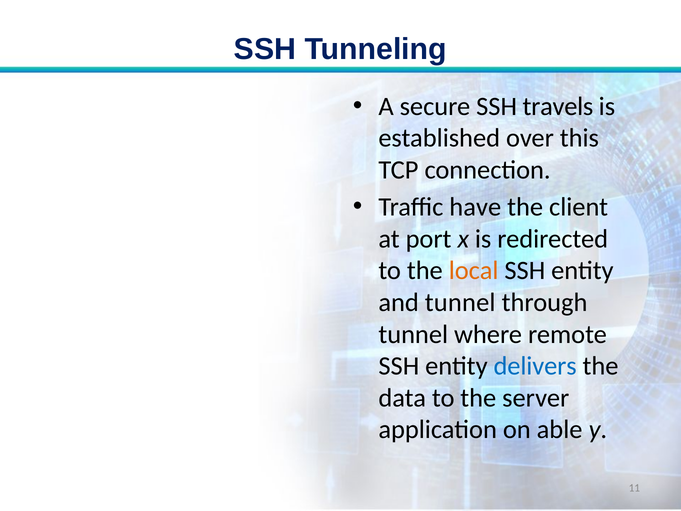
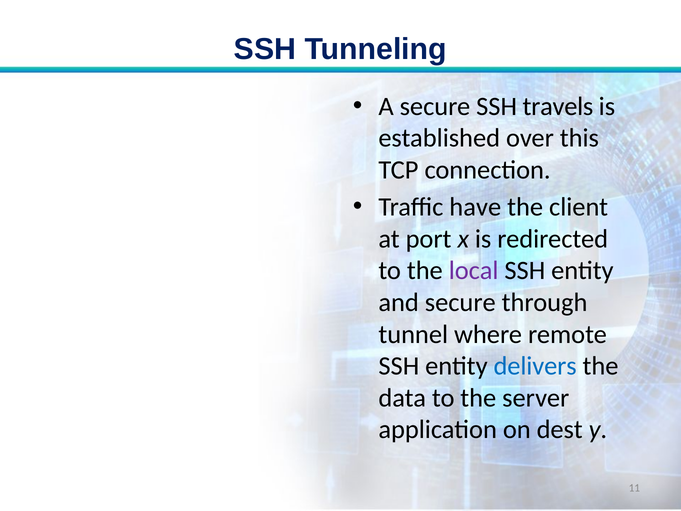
local colour: orange -> purple
and tunnel: tunnel -> secure
able: able -> dest
